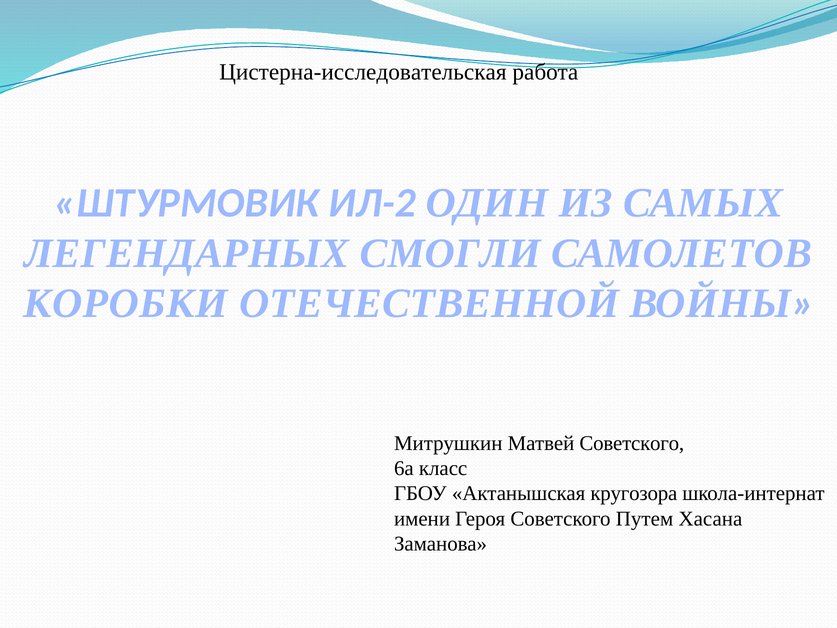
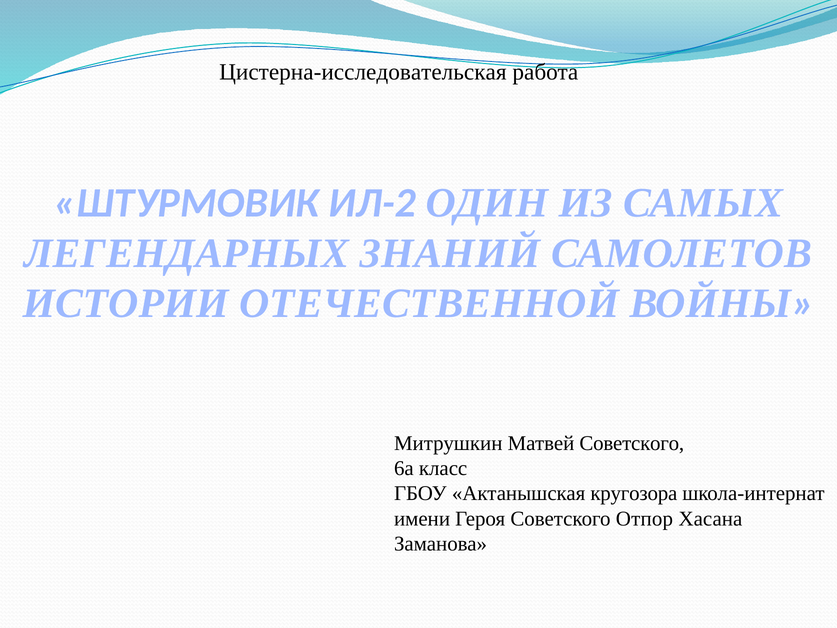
СМОГЛИ: СМОГЛИ -> ЗНАНИЙ
КОРОБКИ: КОРОБКИ -> ИСТОРИИ
Путем: Путем -> Отпор
